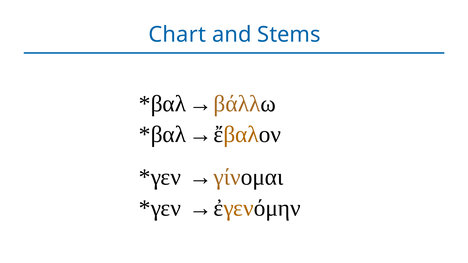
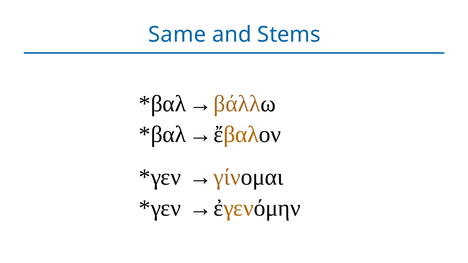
Chart: Chart -> Same
